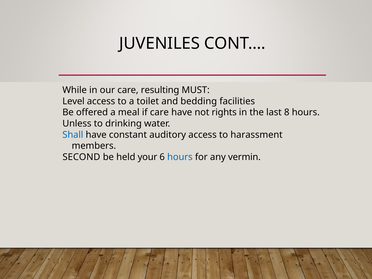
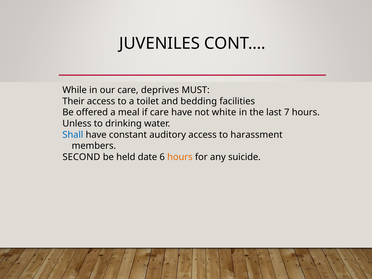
resulting: resulting -> deprives
Level: Level -> Their
rights: rights -> white
8: 8 -> 7
your: your -> date
hours at (180, 157) colour: blue -> orange
vermin: vermin -> suicide
